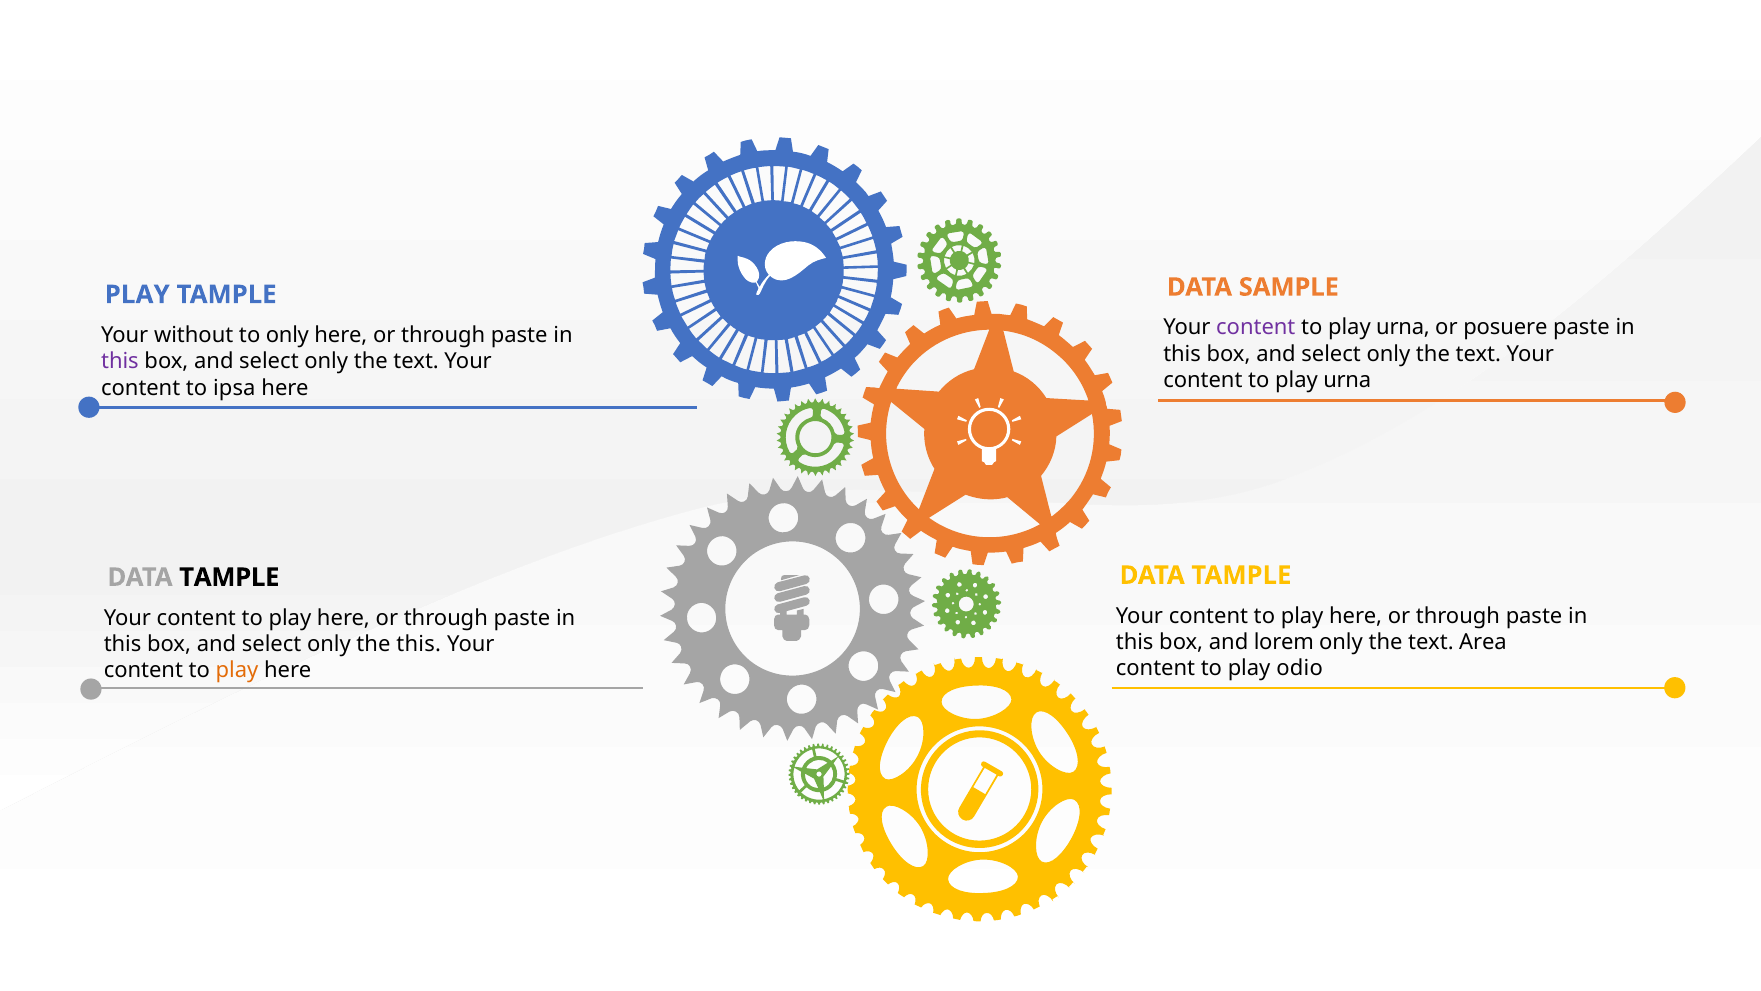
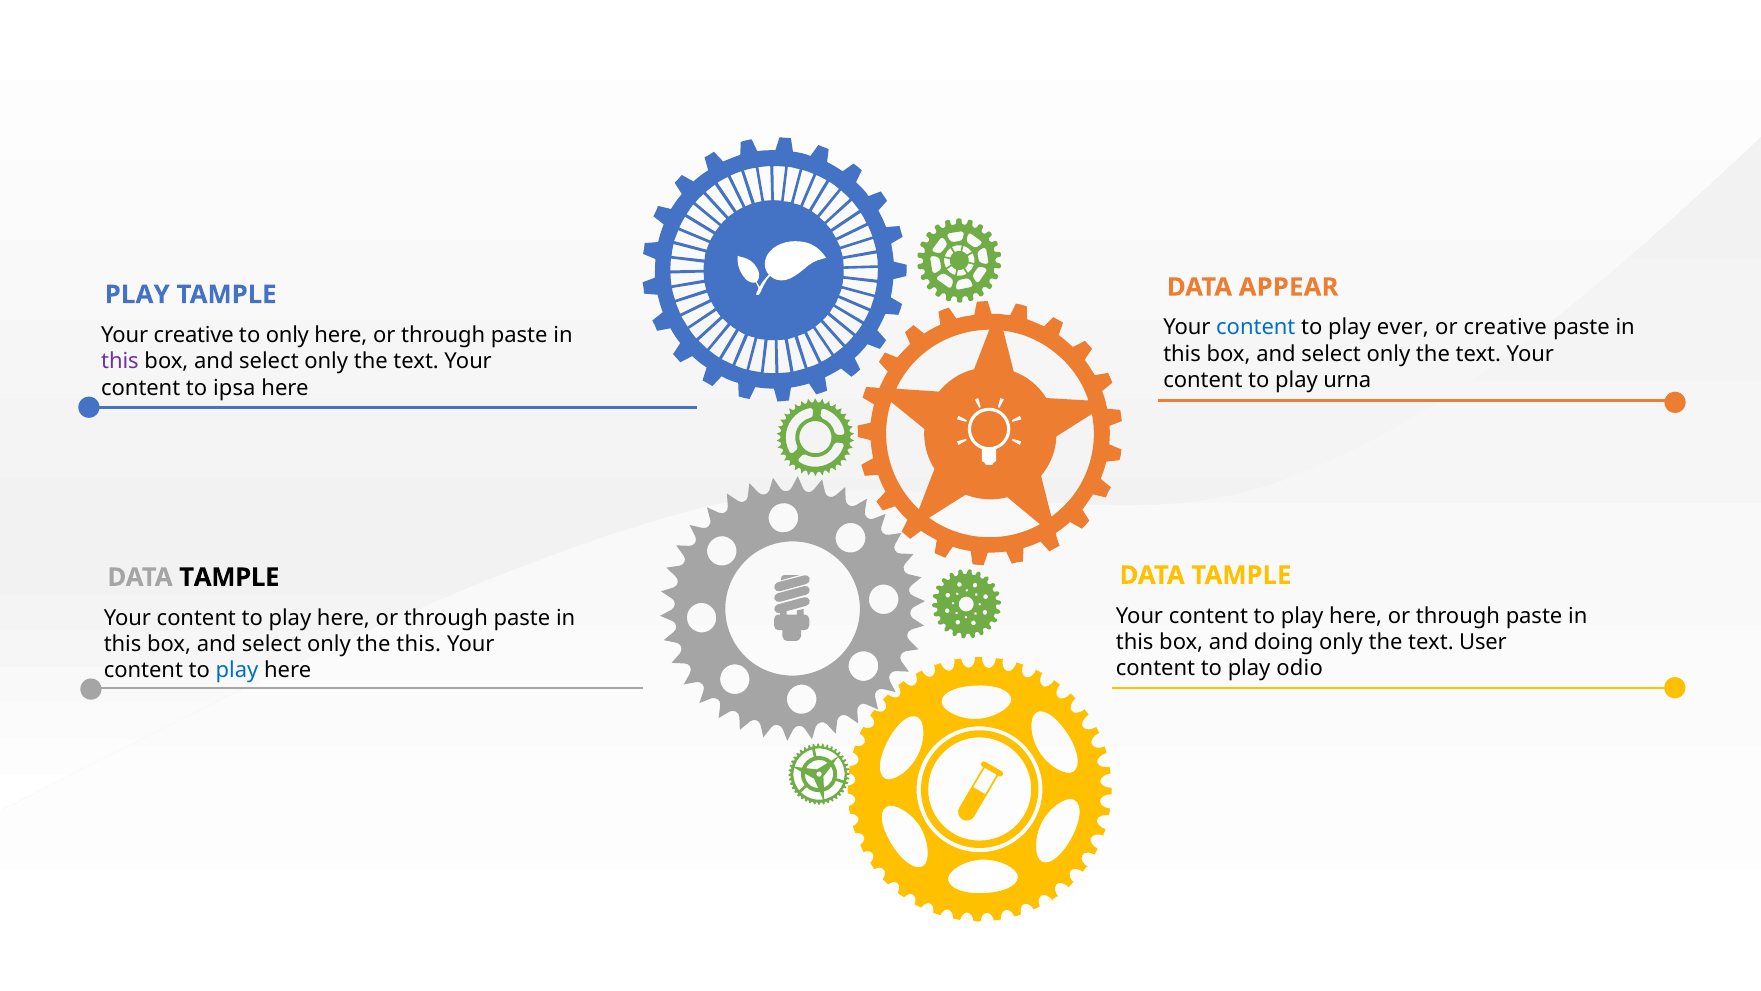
SAMPLE: SAMPLE -> APPEAR
content at (1256, 328) colour: purple -> blue
urna at (1403, 328): urna -> ever
or posuere: posuere -> creative
Your without: without -> creative
lorem: lorem -> doing
Area: Area -> User
play at (237, 670) colour: orange -> blue
